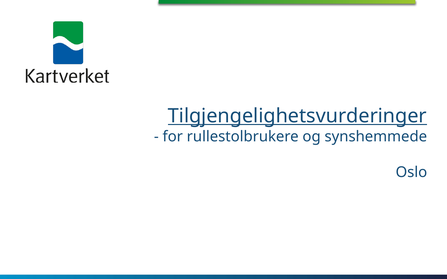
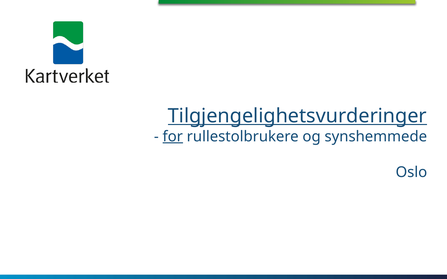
for underline: none -> present
